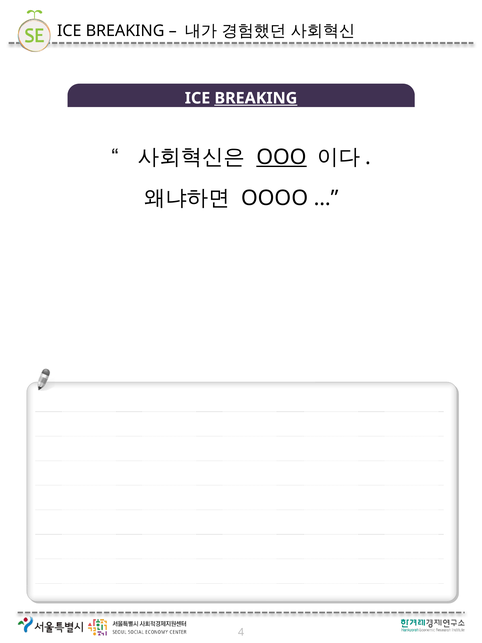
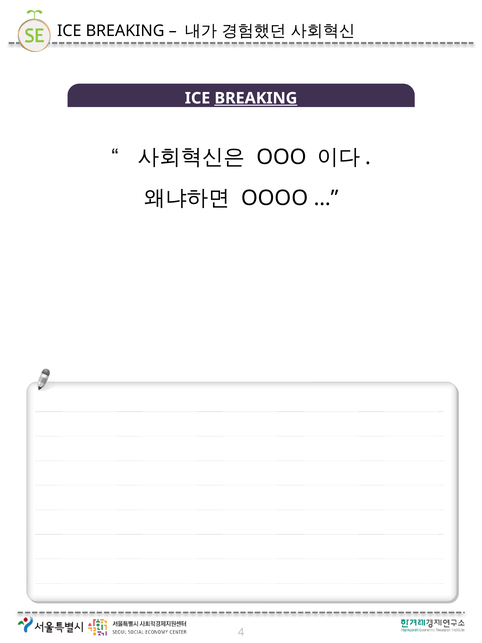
OOO underline: present -> none
